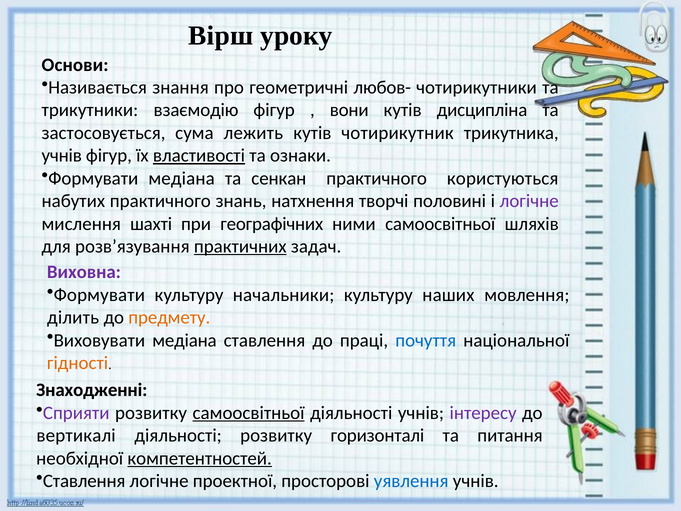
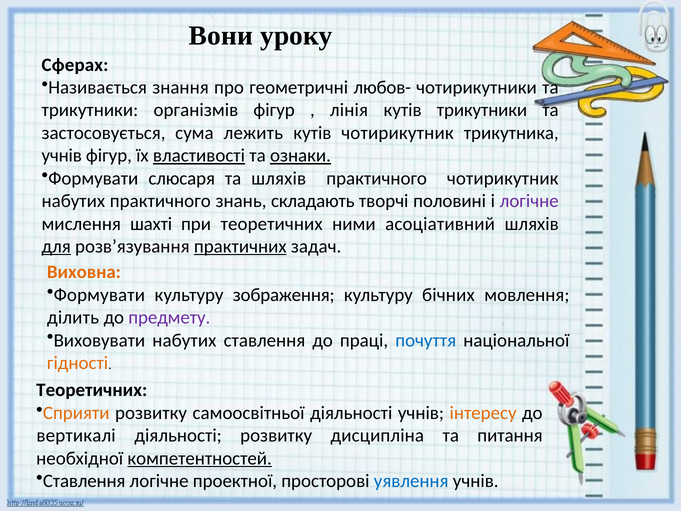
Вірш: Вірш -> Вони
Основи: Основи -> Сферах
взаємодію: взаємодію -> організмів
вони: вони -> лінія
кутів дисципліна: дисципліна -> трикутники
ознаки underline: none -> present
Формувати медіана: медіана -> слюсаря
та сенкан: сенкан -> шляхів
практичного користуються: користуються -> чотирикутник
натхнення: натхнення -> складають
при географічних: географічних -> теоретичних
ними самоосвітньої: самоосвітньої -> асоціативний
для underline: none -> present
Виховна colour: purple -> orange
начальники: начальники -> зображення
наших: наших -> бічних
предмету colour: orange -> purple
Виховувати медіана: медіана -> набутих
Знаходженні at (92, 390): Знаходженні -> Теоретичних
Сприяти colour: purple -> orange
самоосвітньої at (249, 413) underline: present -> none
інтересу colour: purple -> orange
горизонталі: горизонталі -> дисципліна
